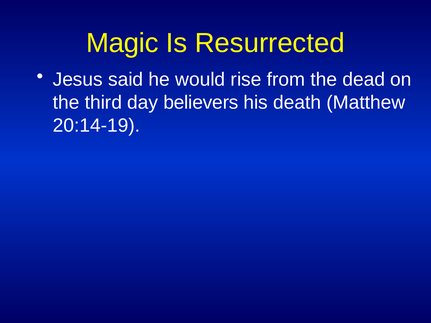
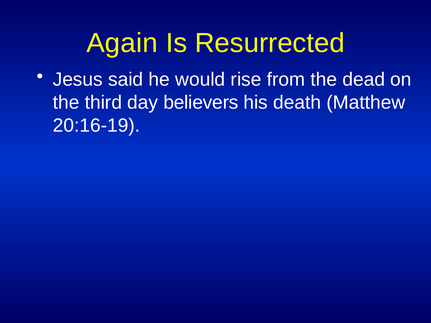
Magic: Magic -> Again
20:14-19: 20:14-19 -> 20:16-19
